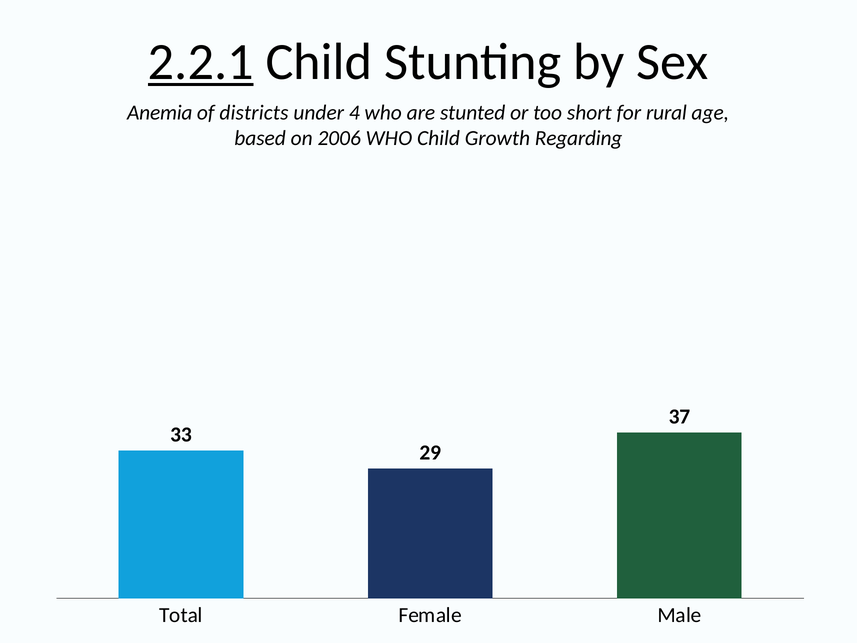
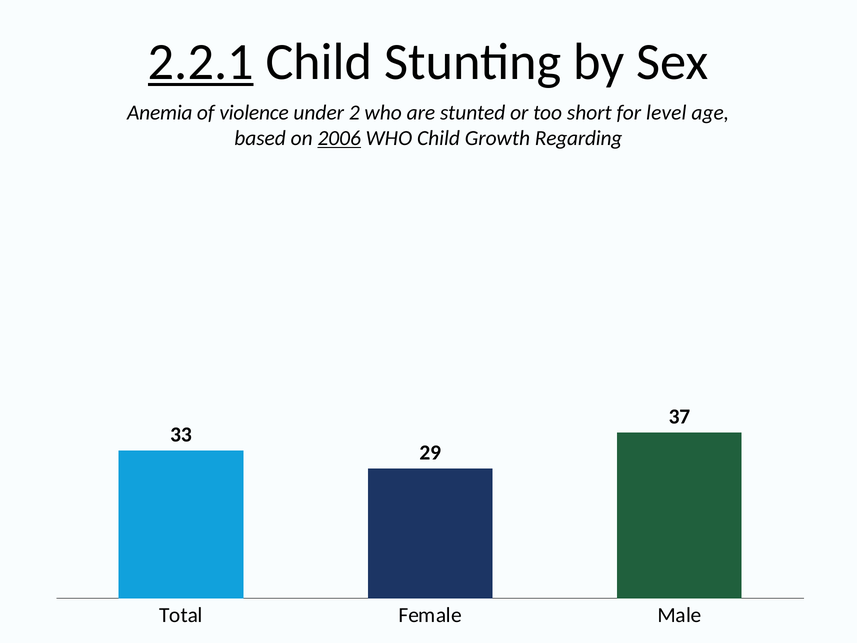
districts: districts -> violence
4: 4 -> 2
rural: rural -> level
2006 underline: none -> present
